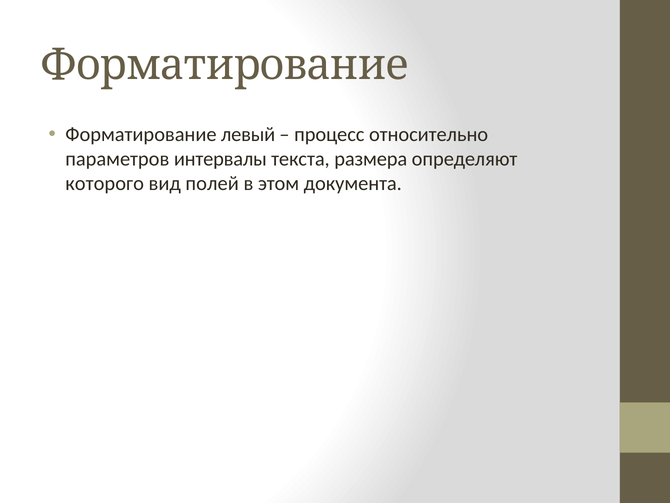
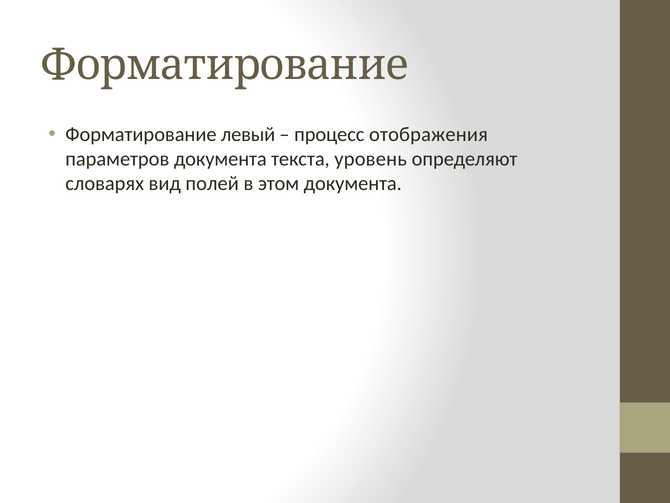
относительно: относительно -> отображения
параметров интервалы: интервалы -> документа
размера: размера -> уровень
которого: которого -> словарях
